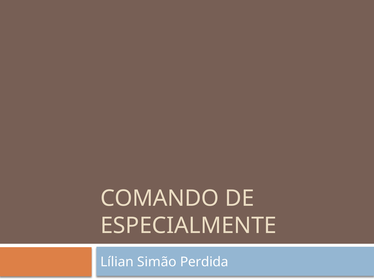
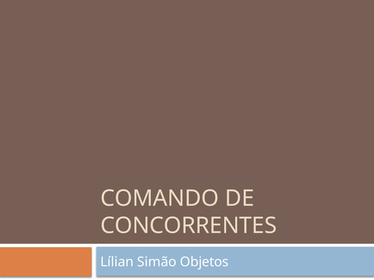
ESPECIALMENTE: ESPECIALMENTE -> CONCORRENTES
Perdida: Perdida -> Objetos
